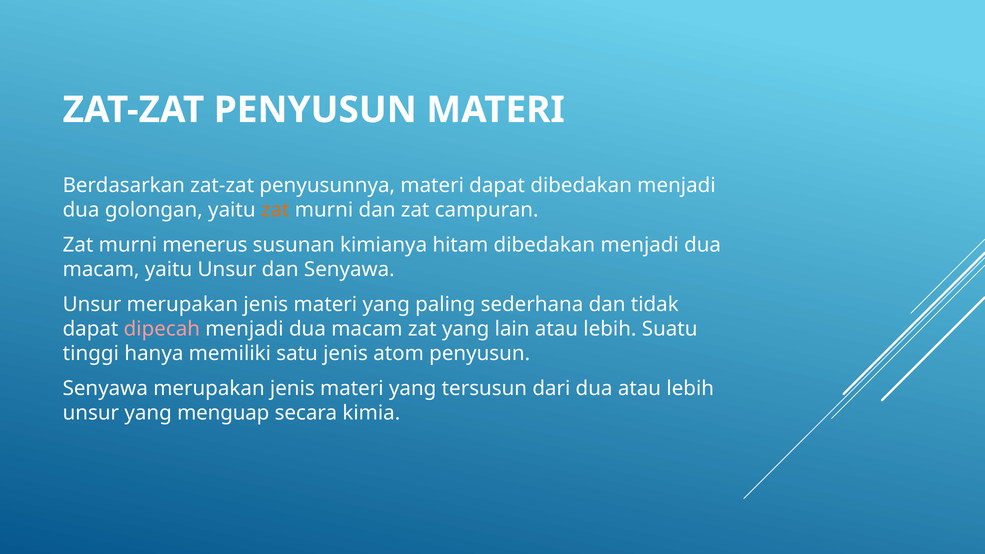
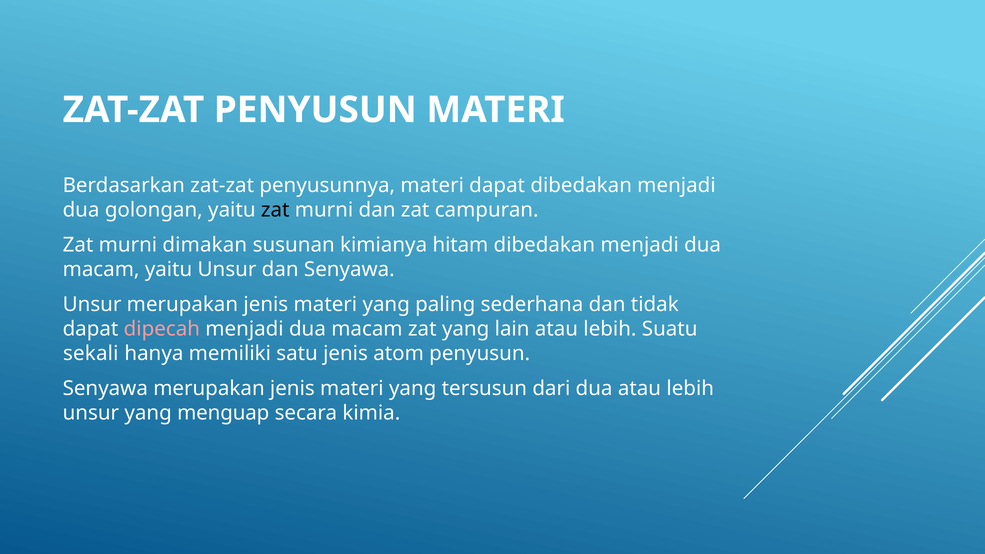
zat at (275, 210) colour: orange -> black
menerus: menerus -> dimakan
tinggi: tinggi -> sekali
